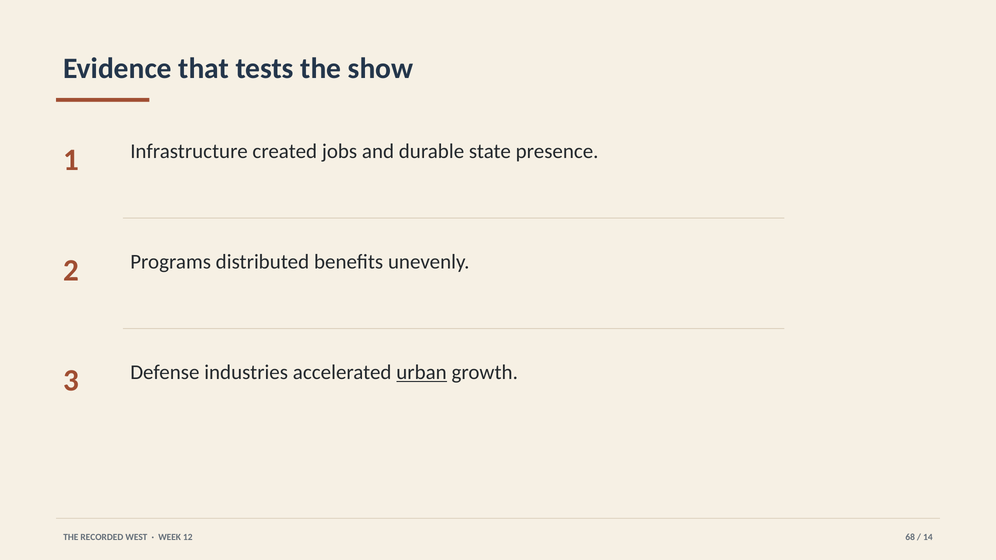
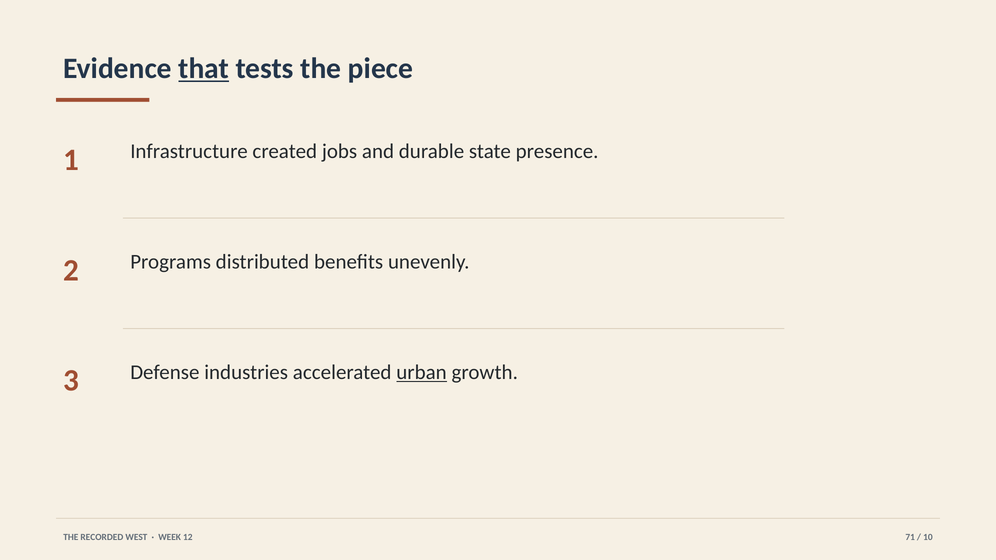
that underline: none -> present
show: show -> piece
68: 68 -> 71
14: 14 -> 10
